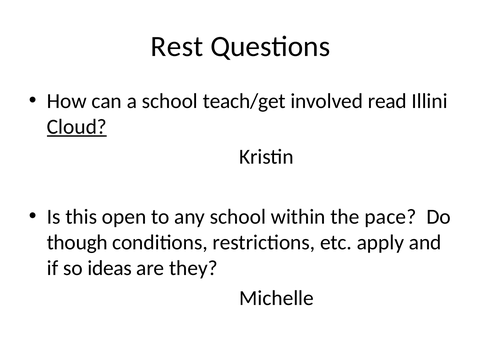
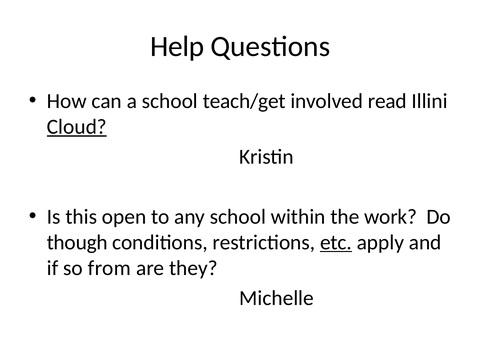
Rest: Rest -> Help
pace: pace -> work
etc underline: none -> present
ideas: ideas -> from
